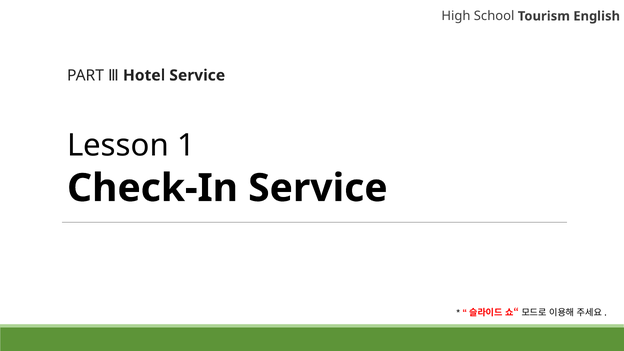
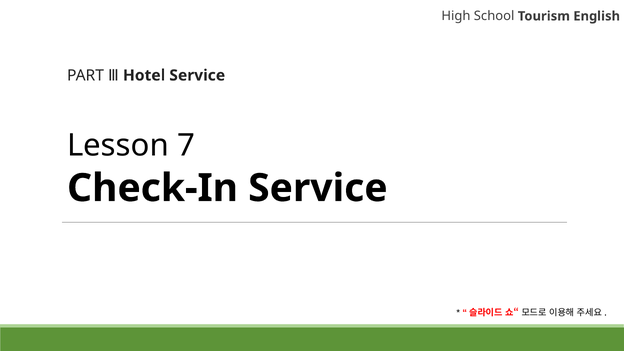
1: 1 -> 7
